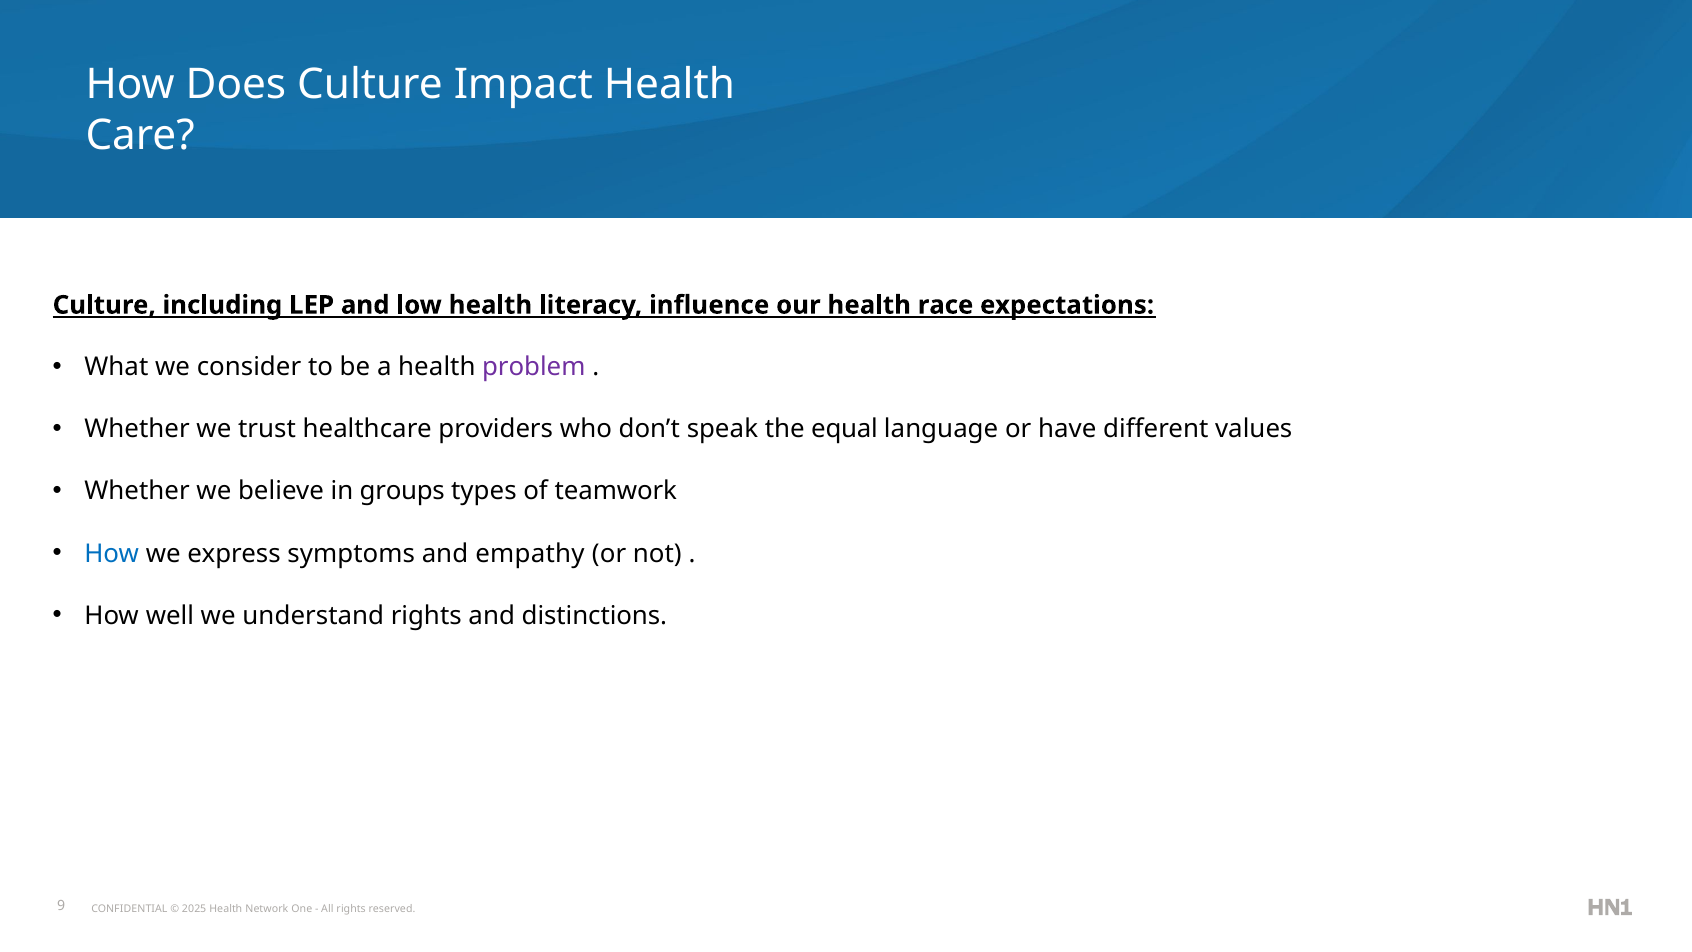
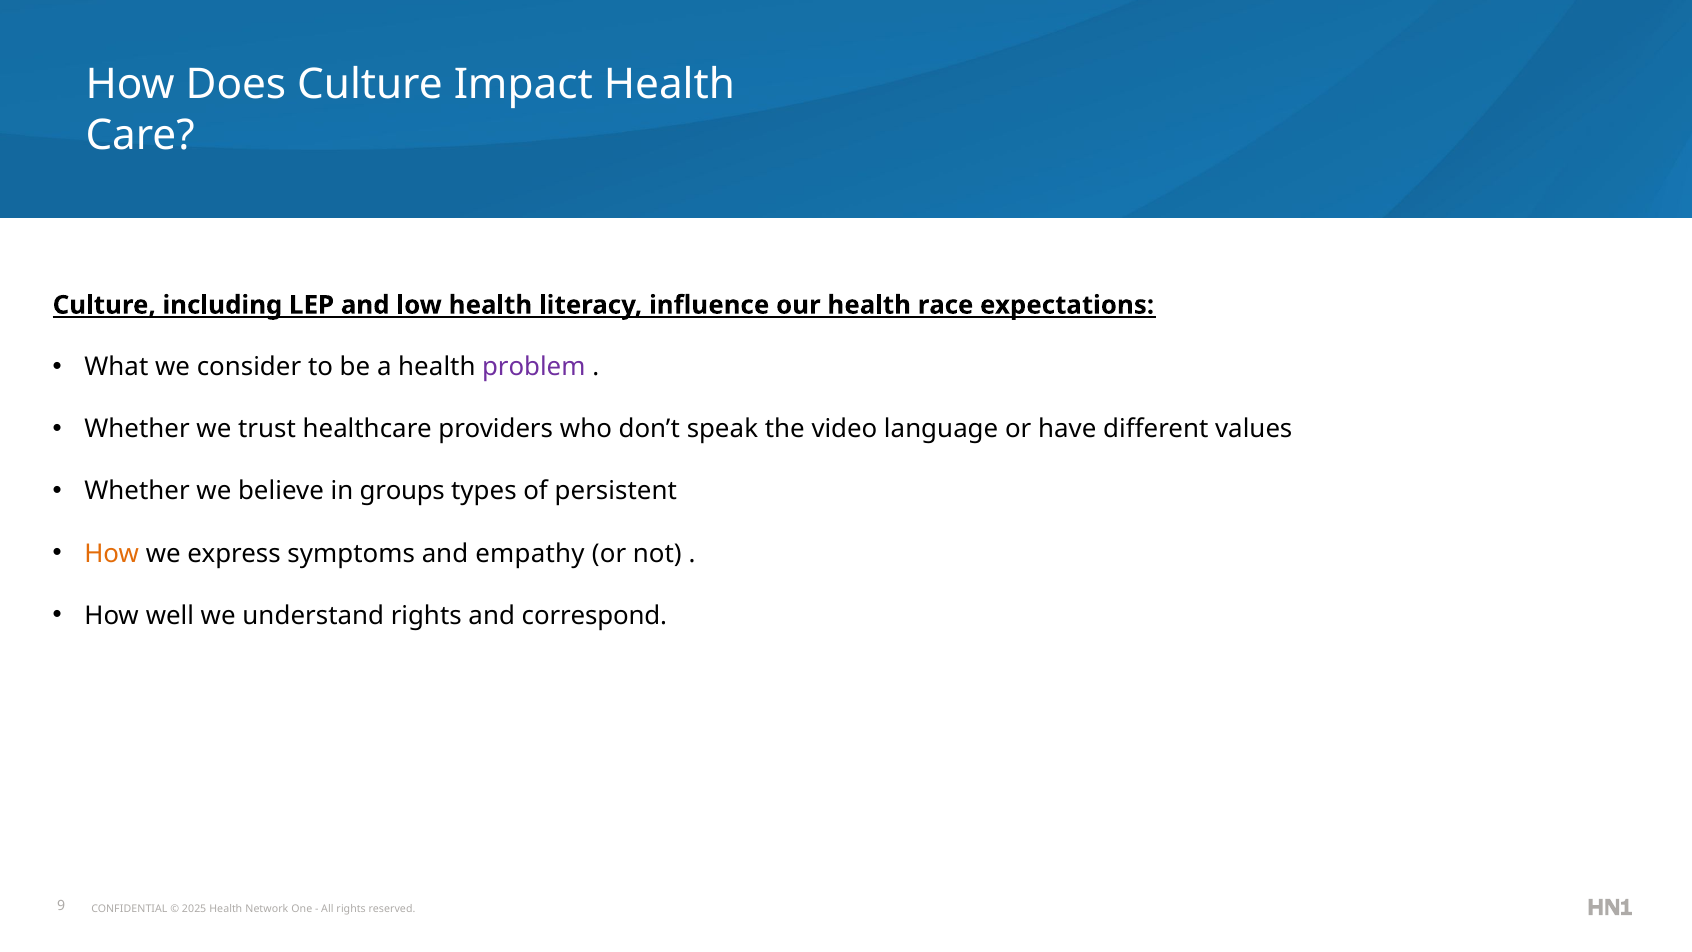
equal: equal -> video
teamwork: teamwork -> persistent
How at (112, 553) colour: blue -> orange
distinctions: distinctions -> correspond
